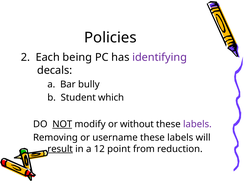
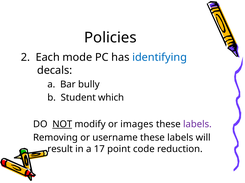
being: being -> mode
identifying colour: purple -> blue
without: without -> images
result underline: present -> none
12: 12 -> 17
from: from -> code
